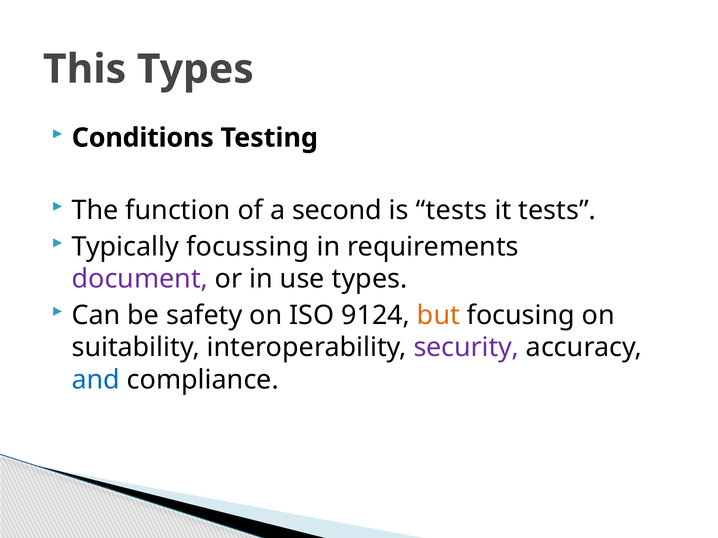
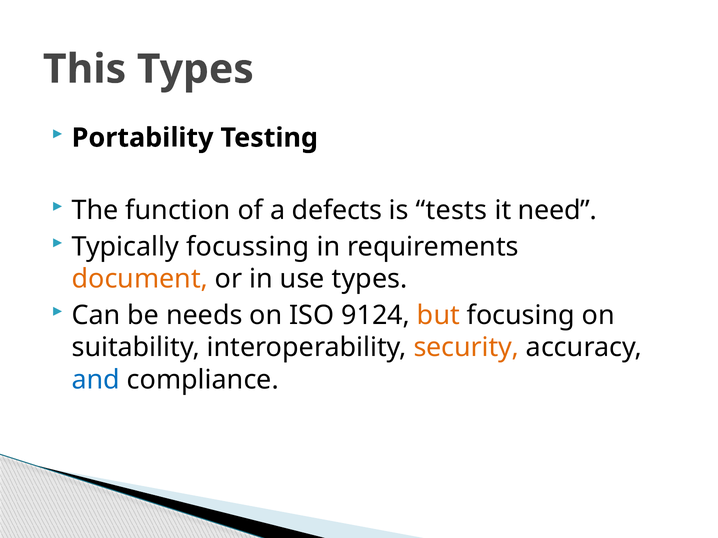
Conditions: Conditions -> Portability
second: second -> defects
it tests: tests -> need
document colour: purple -> orange
safety: safety -> needs
security colour: purple -> orange
